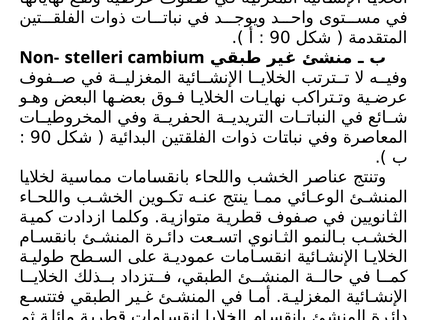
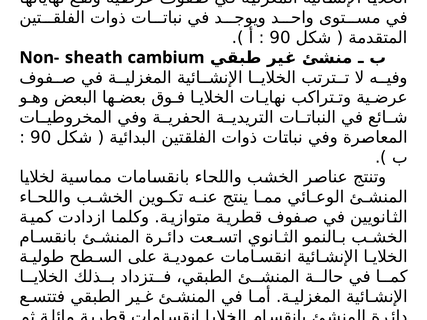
stelleri: stelleri -> sheath
